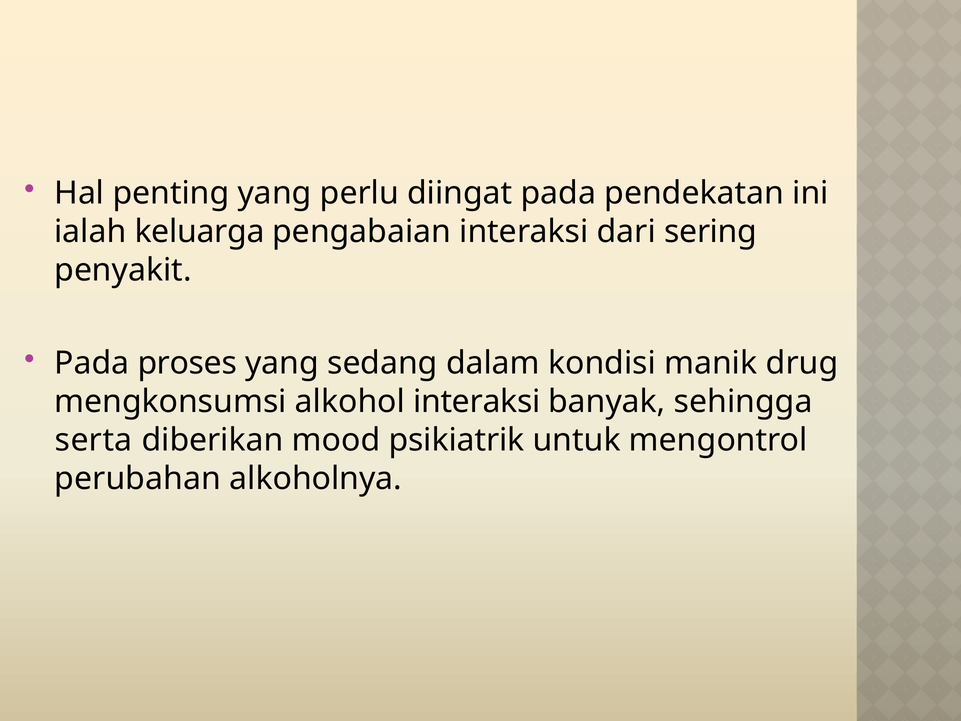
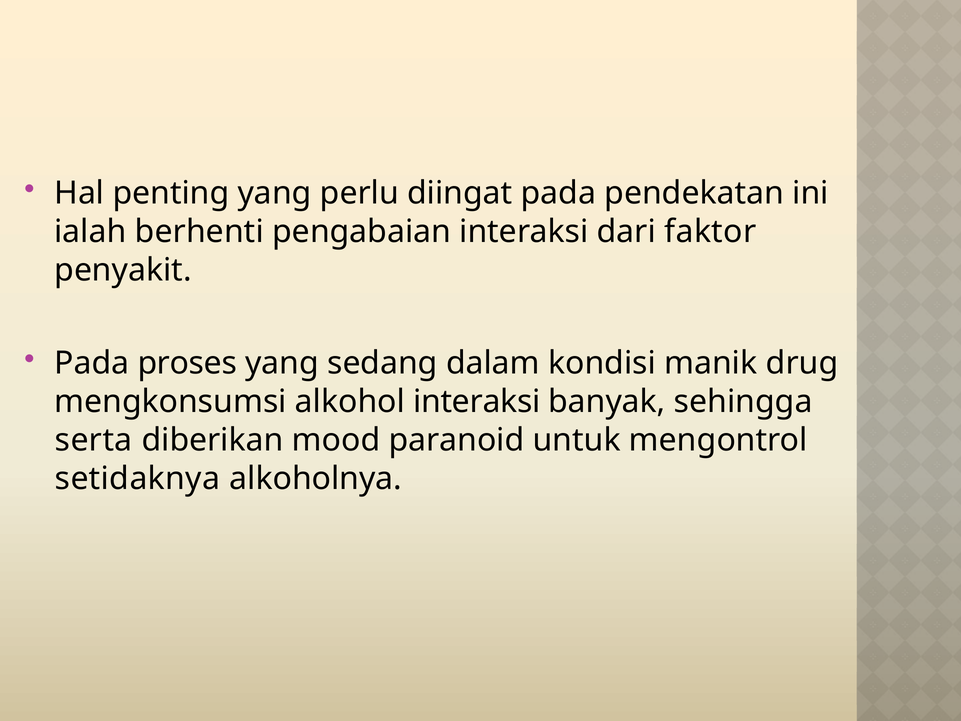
keluarga: keluarga -> berhenti
sering: sering -> faktor
psikiatrik: psikiatrik -> paranoid
perubahan: perubahan -> setidaknya
